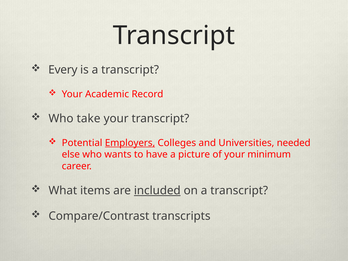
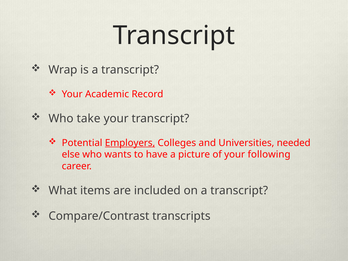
Every: Every -> Wrap
minimum: minimum -> following
included underline: present -> none
